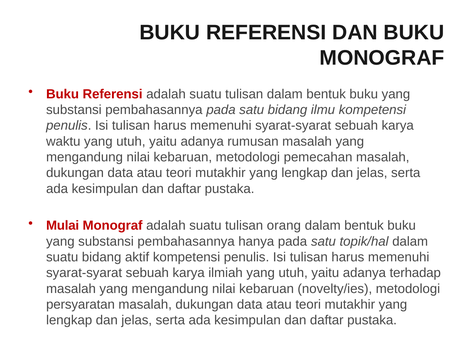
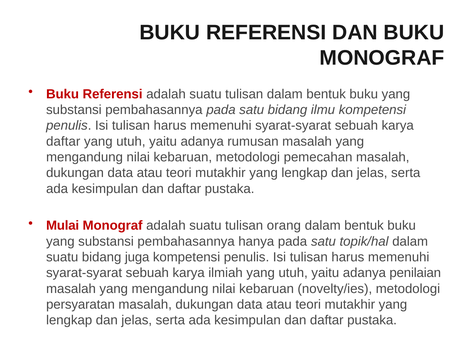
waktu at (63, 141): waktu -> daftar
aktif: aktif -> juga
terhadap: terhadap -> penilaian
